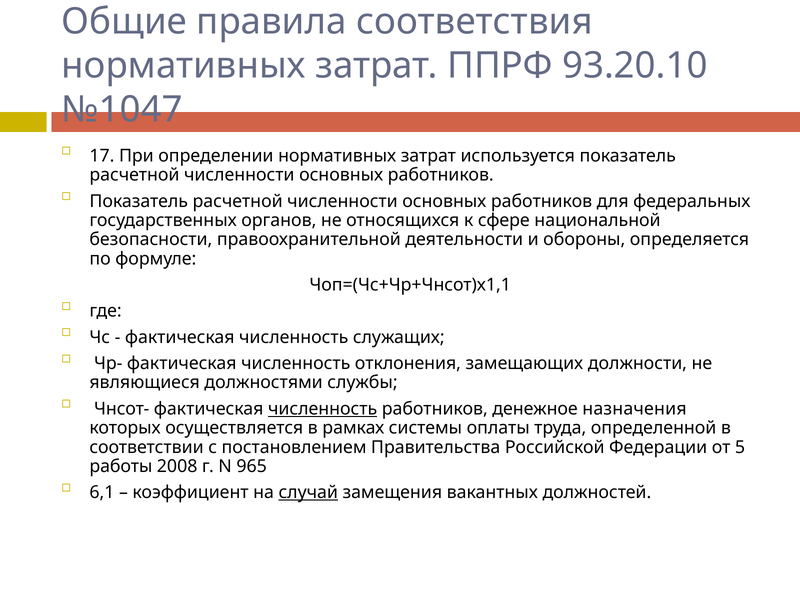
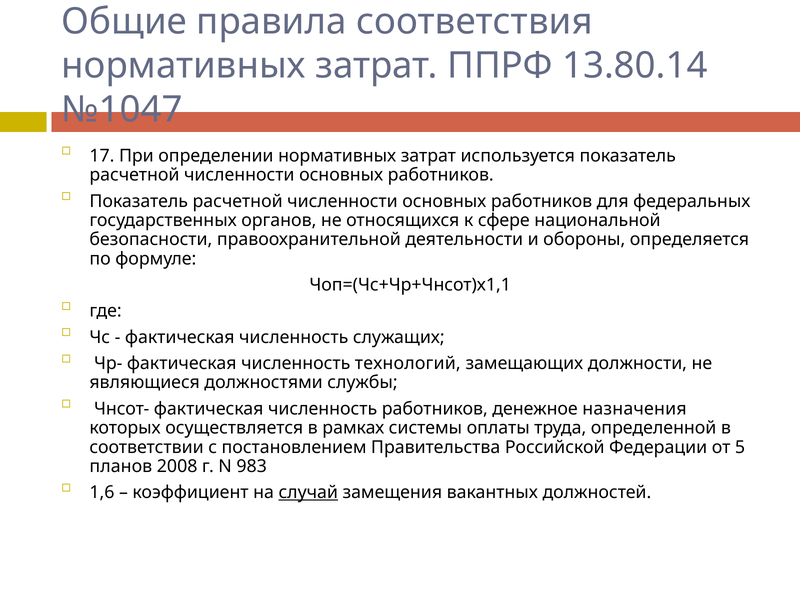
93.20.10: 93.20.10 -> 13.80.14
отклонения: отклонения -> технологий
численность at (323, 409) underline: present -> none
работы: работы -> планов
965: 965 -> 983
6,1: 6,1 -> 1,6
